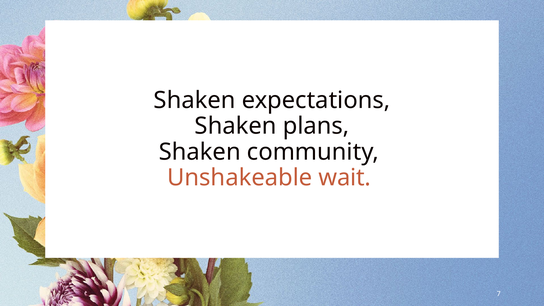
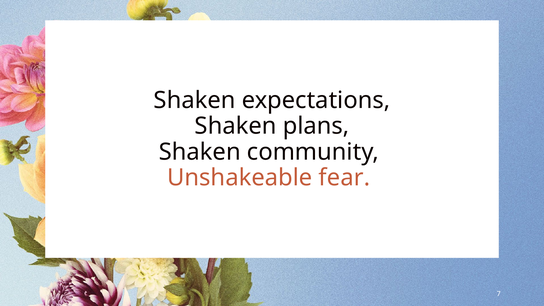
wait: wait -> fear
